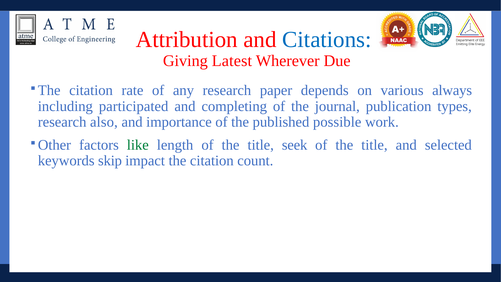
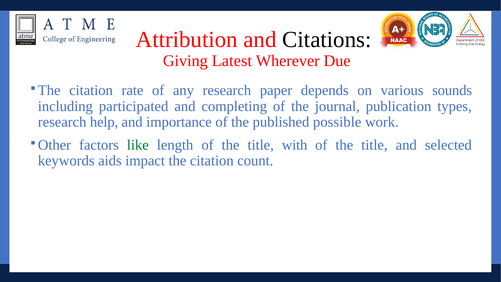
Citations colour: blue -> black
always: always -> sounds
also: also -> help
seek: seek -> with
skip: skip -> aids
